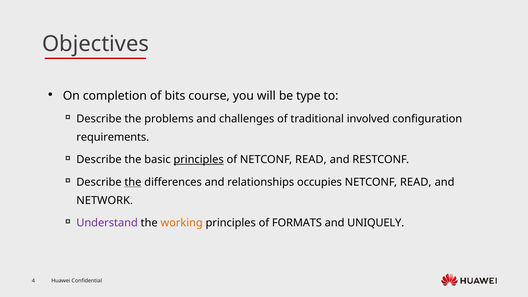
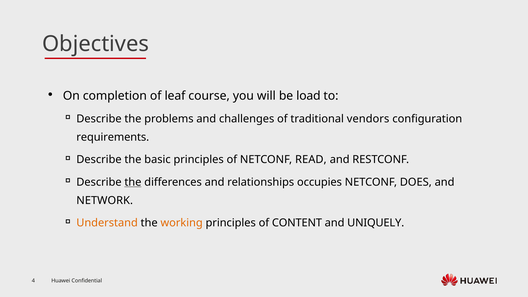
bits: bits -> leaf
type: type -> load
involved: involved -> vendors
principles at (199, 160) underline: present -> none
READ at (416, 182): READ -> DOES
Understand colour: purple -> orange
FORMATS: FORMATS -> CONTENT
